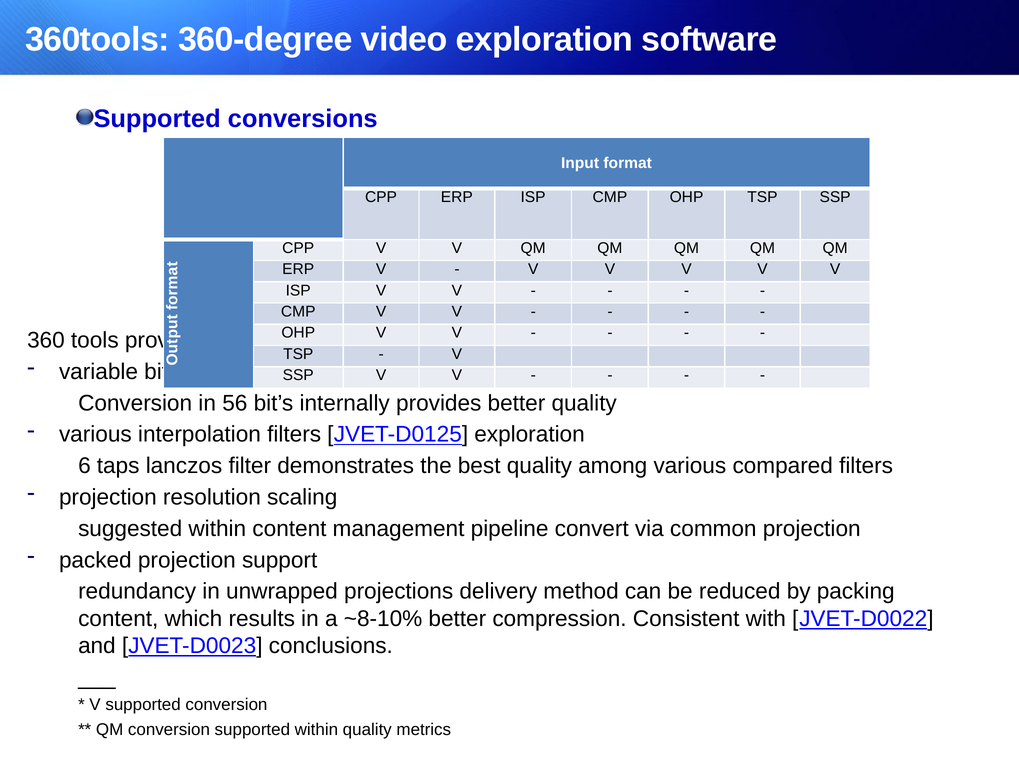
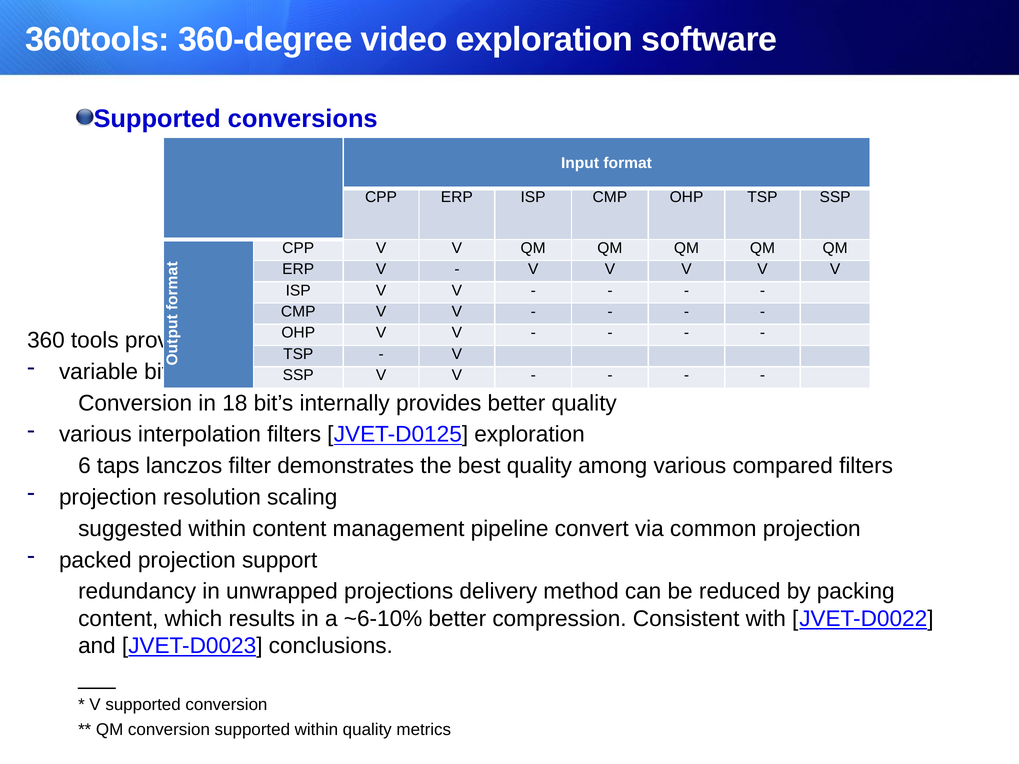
56: 56 -> 18
~8-10%: ~8-10% -> ~6-10%
